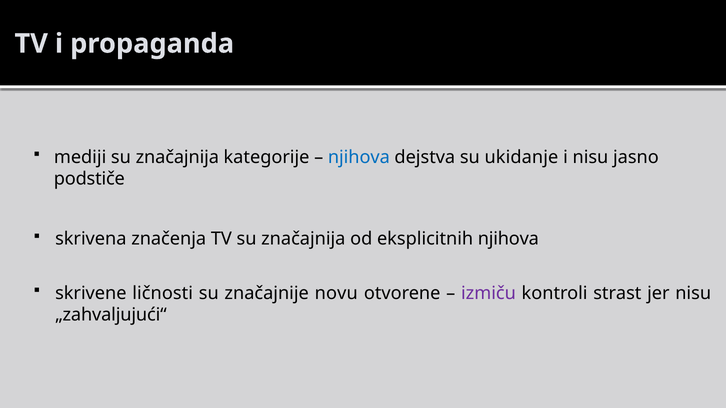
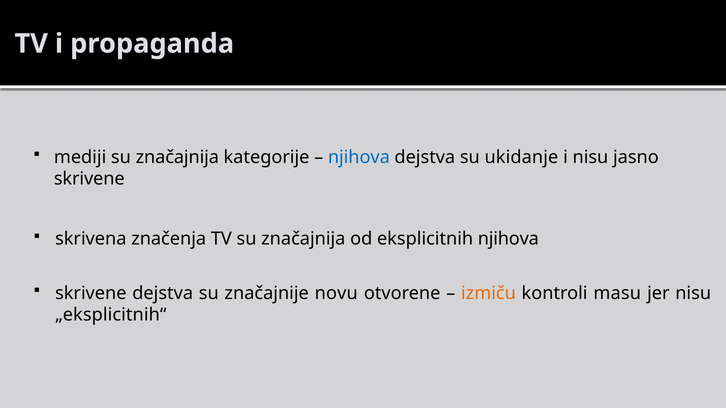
podstiče at (89, 179): podstiče -> skrivene
skrivene ličnosti: ličnosti -> dejstva
izmiču colour: purple -> orange
strast: strast -> masu
„zahvaljujući“: „zahvaljujući“ -> „eksplicitnih“
